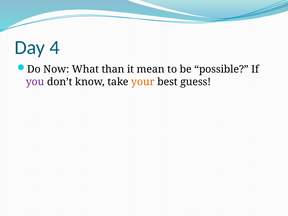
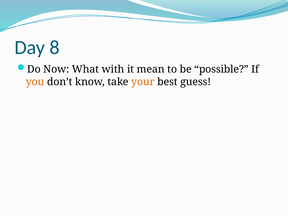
4: 4 -> 8
than: than -> with
you colour: purple -> orange
